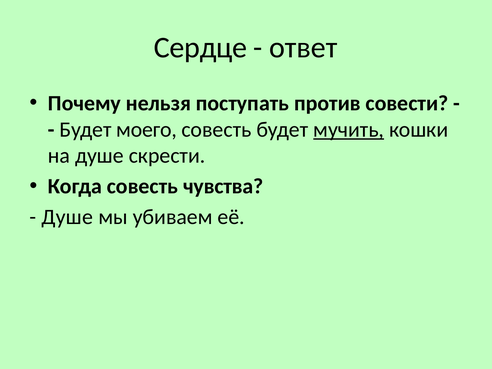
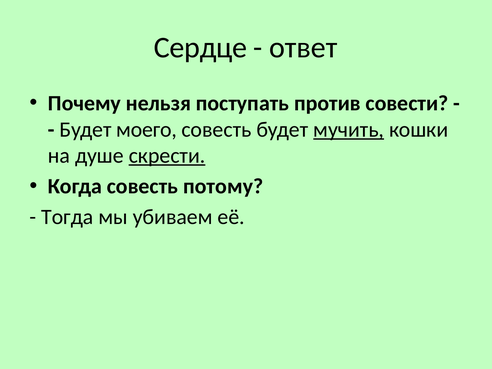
скрести underline: none -> present
чувства: чувства -> потому
Душе at (67, 217): Душе -> Тогда
